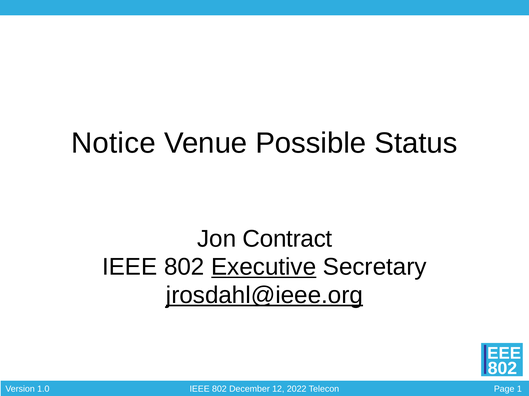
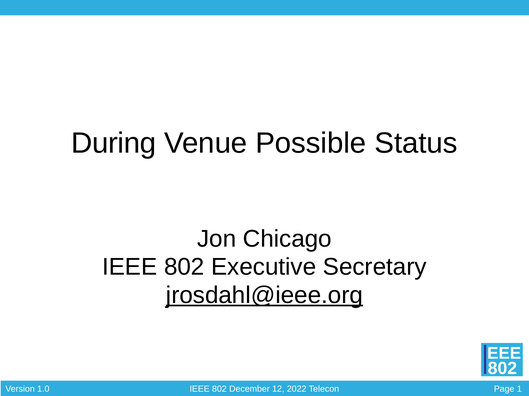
Notice: Notice -> During
Contract: Contract -> Chicago
Executive underline: present -> none
